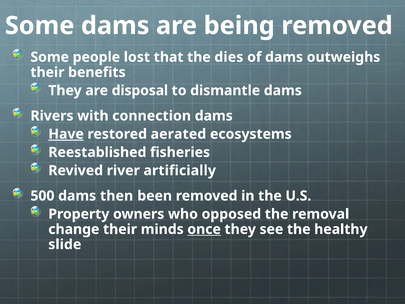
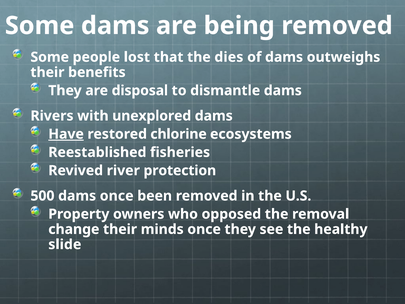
connection: connection -> unexplored
aerated: aerated -> chlorine
artificially: artificially -> protection
dams then: then -> once
once at (204, 229) underline: present -> none
